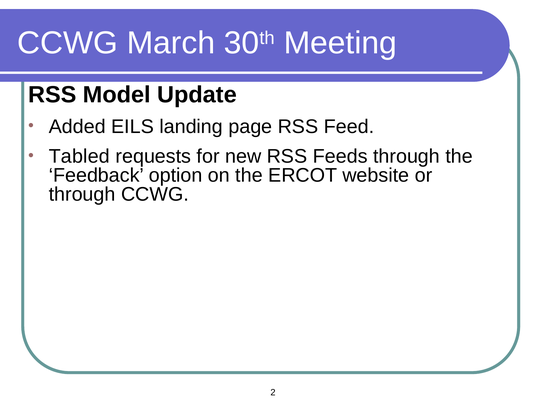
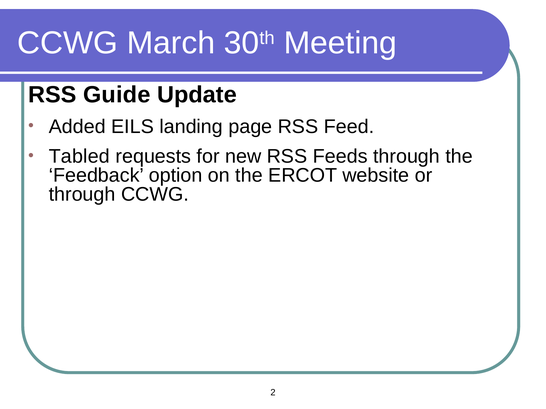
Model: Model -> Guide
